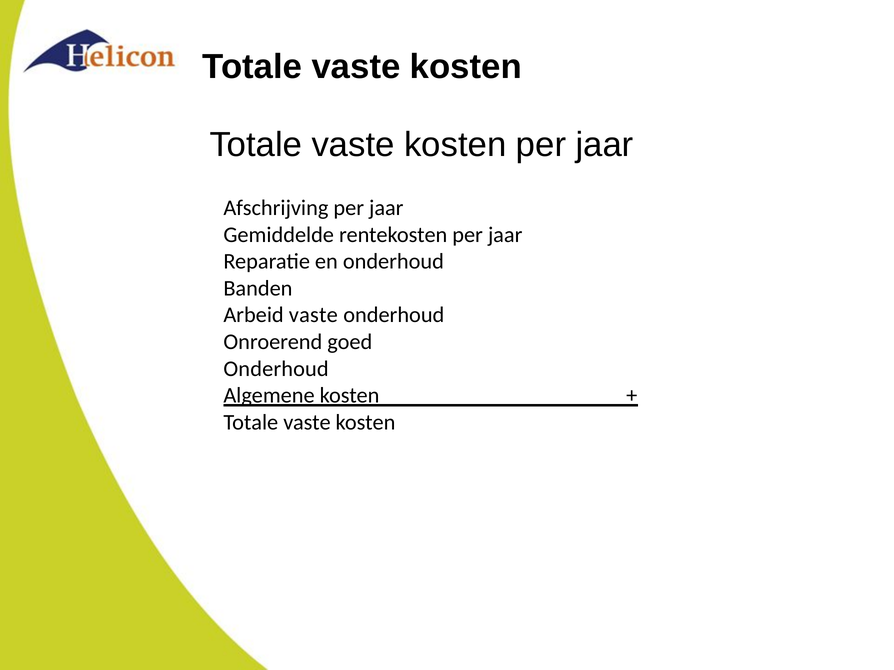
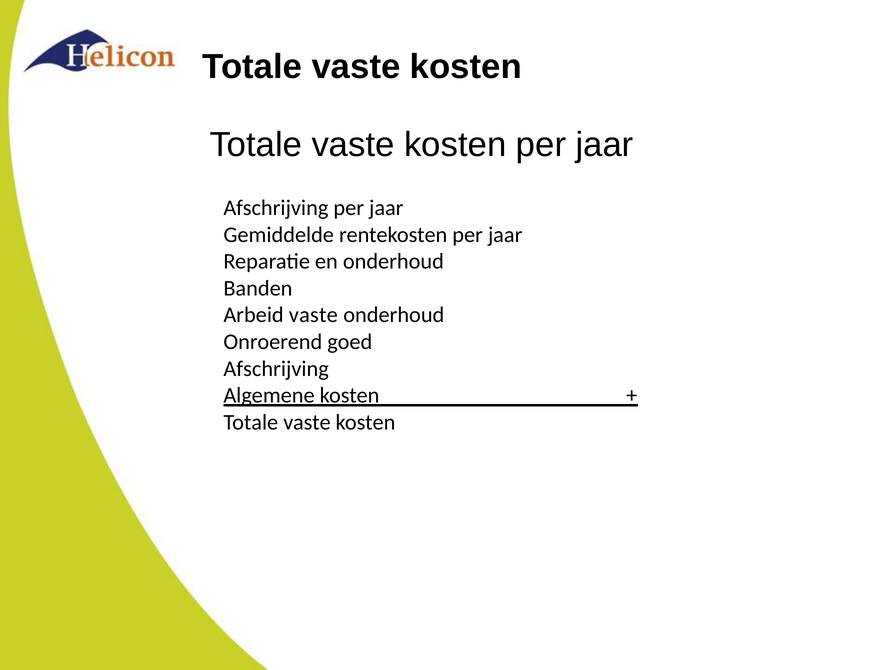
Onderhoud at (276, 369): Onderhoud -> Afschrijving
